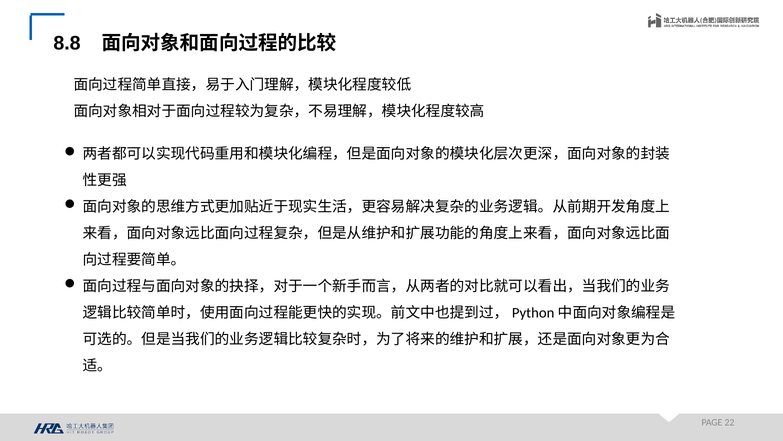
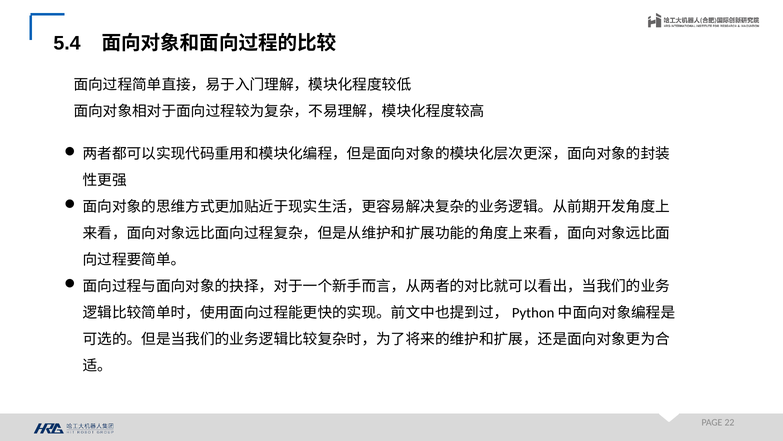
8.8: 8.8 -> 5.4
